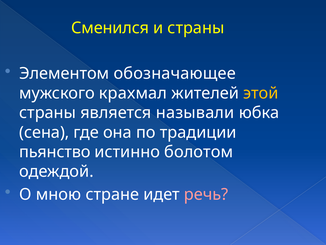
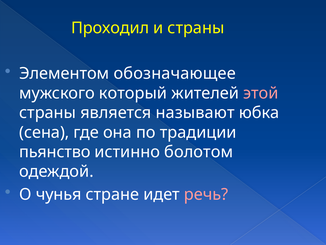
Сменился: Сменился -> Проходил
крахмал: крахмал -> который
этой colour: yellow -> pink
называли: называли -> называют
мною: мною -> чунья
